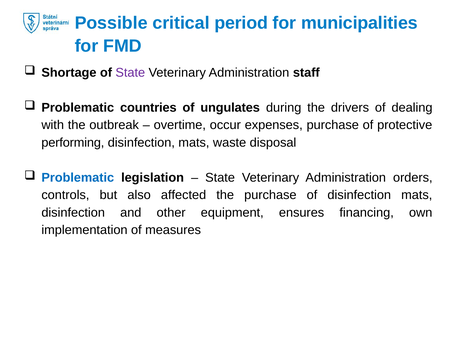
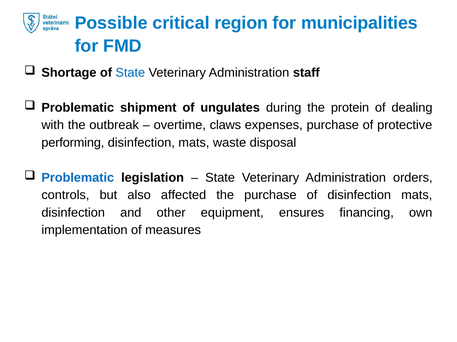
period: period -> region
State at (130, 73) colour: purple -> blue
countries: countries -> shipment
drivers: drivers -> protein
occur: occur -> claws
